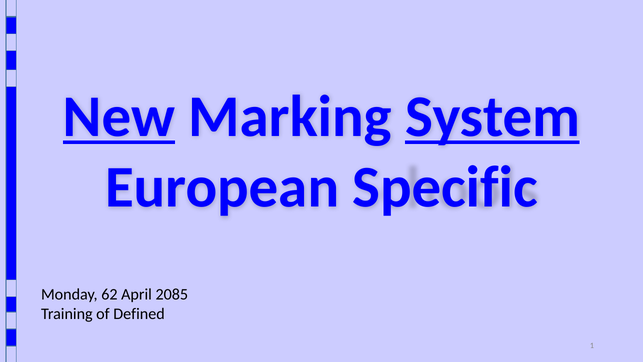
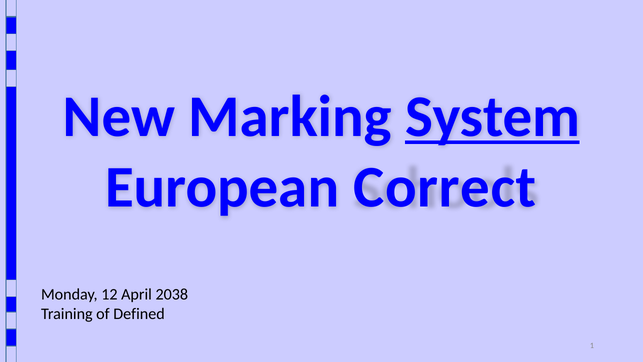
New underline: present -> none
Specific: Specific -> Correct
62: 62 -> 12
2085: 2085 -> 2038
